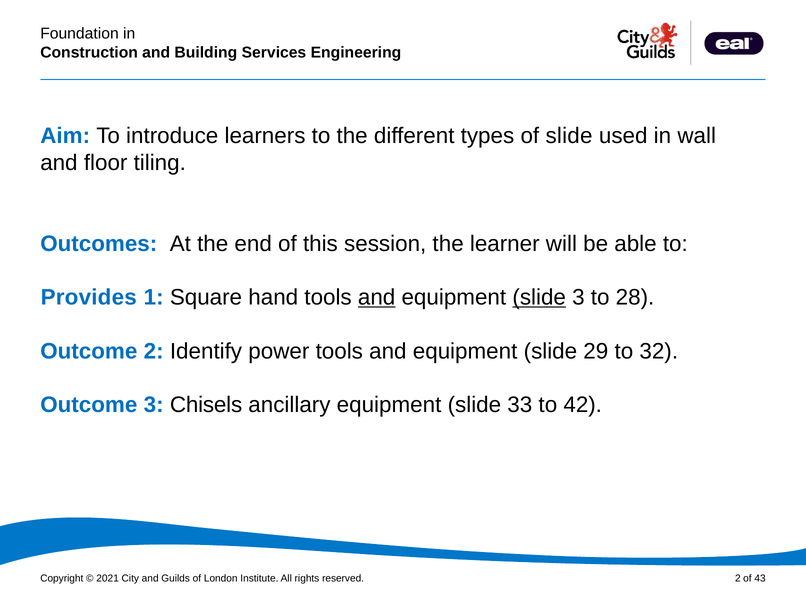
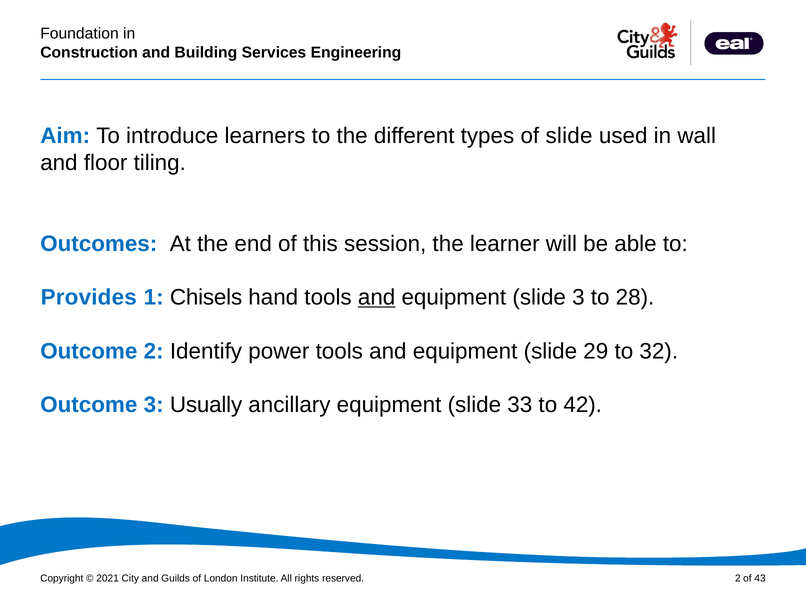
Square: Square -> Chisels
slide at (539, 297) underline: present -> none
Chisels: Chisels -> Usually
